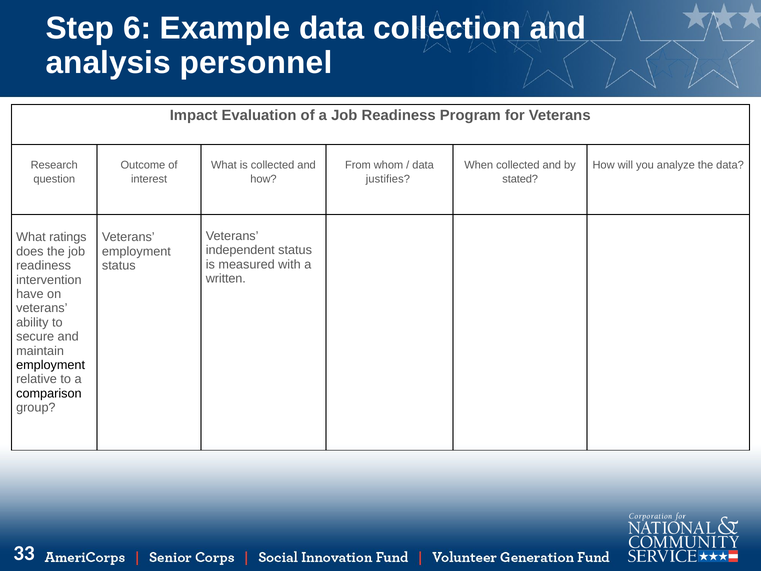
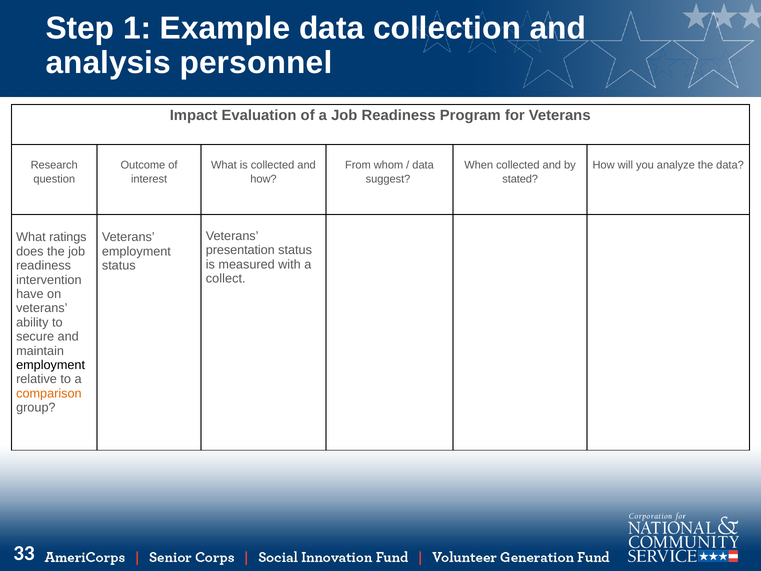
6: 6 -> 1
justifies: justifies -> suggest
independent: independent -> presentation
written: written -> collect
comparison colour: black -> orange
